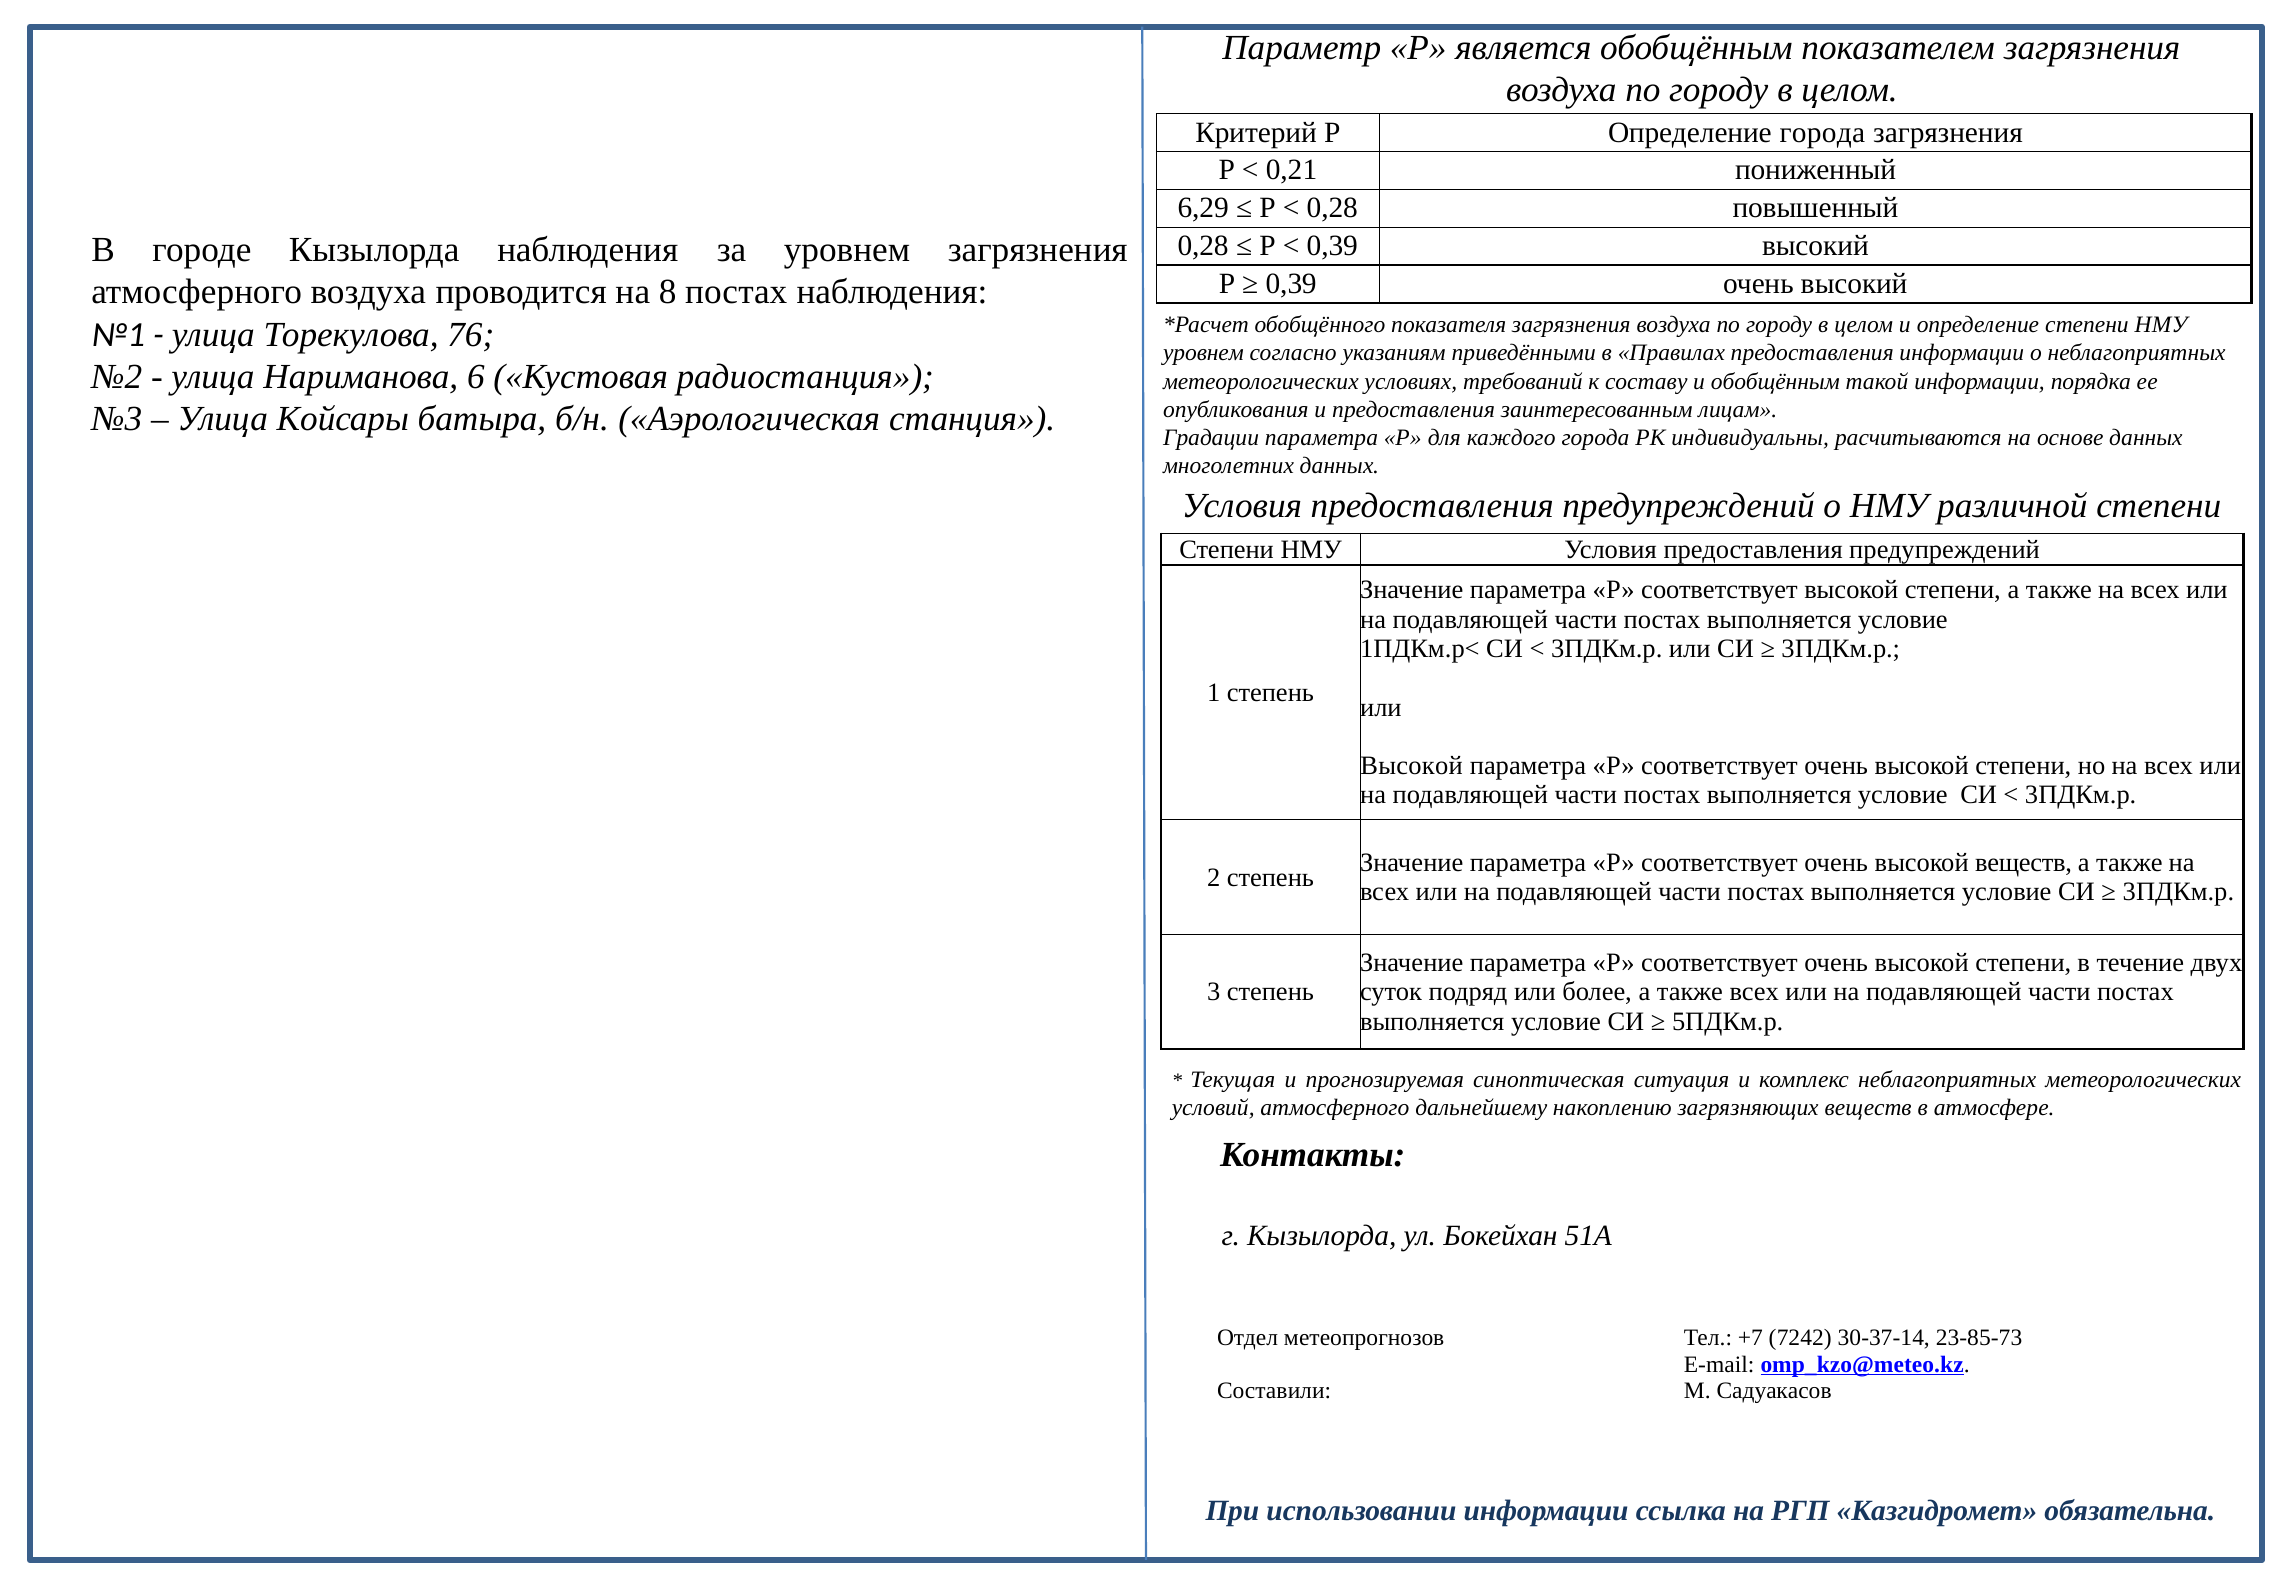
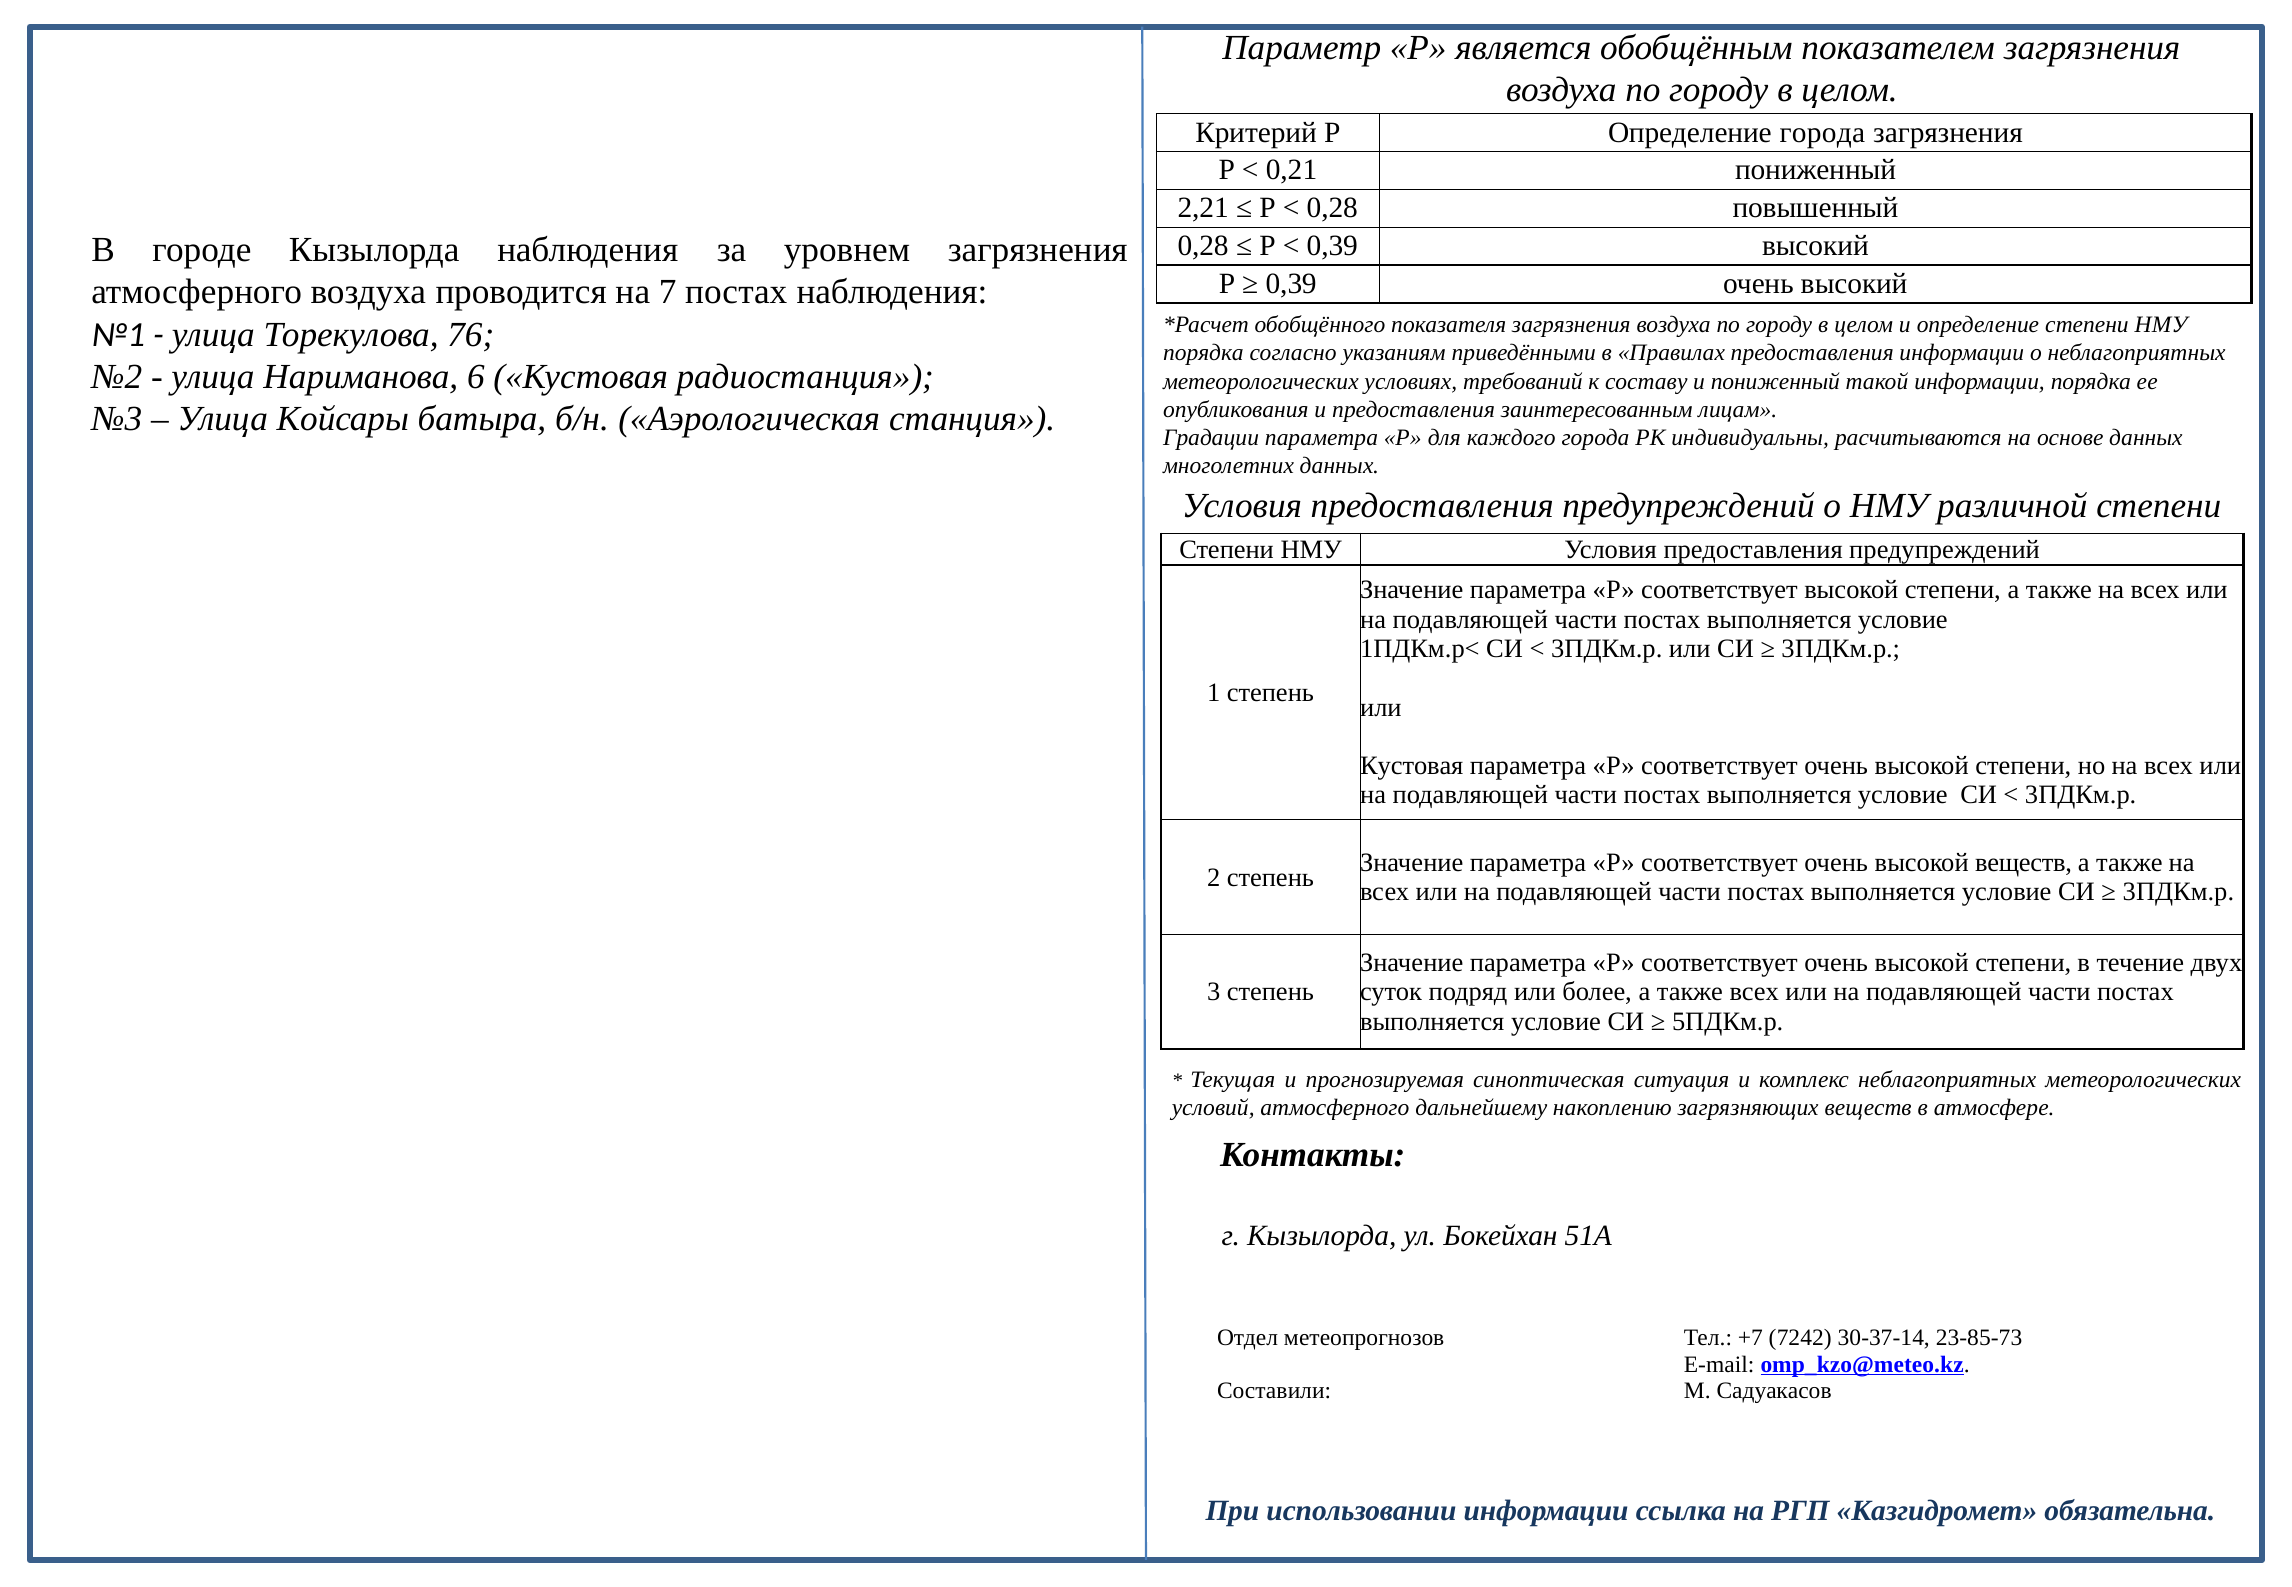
6,29: 6,29 -> 2,21
8: 8 -> 7
уровнем at (1203, 353): уровнем -> порядка
и обобщённым: обобщённым -> пониженный
Высокой at (1412, 766): Высокой -> Кустовая
